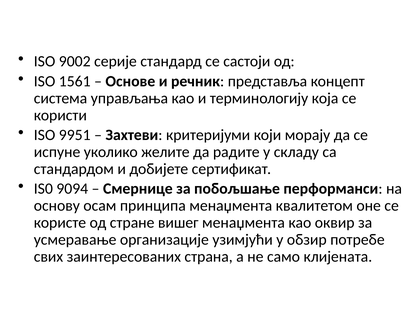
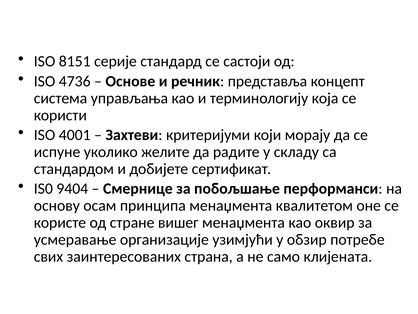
9002: 9002 -> 8151
1561: 1561 -> 4736
9951: 9951 -> 4001
9094: 9094 -> 9404
